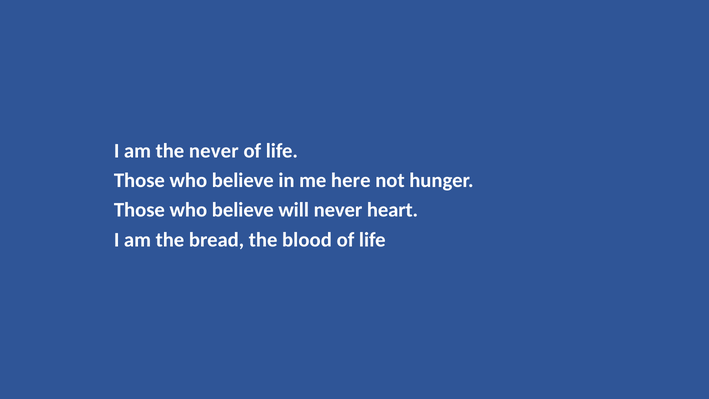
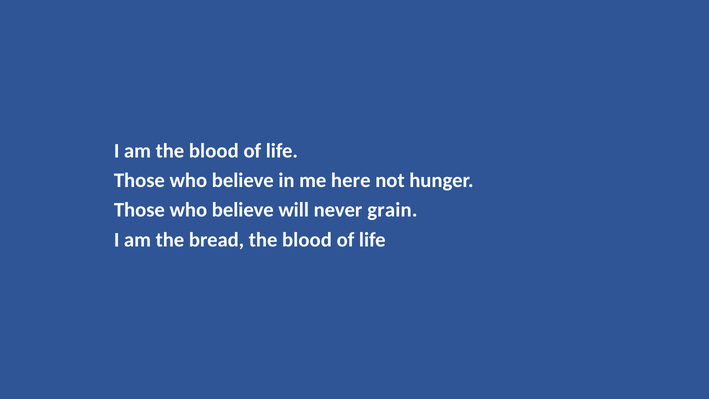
am the never: never -> blood
heart: heart -> grain
